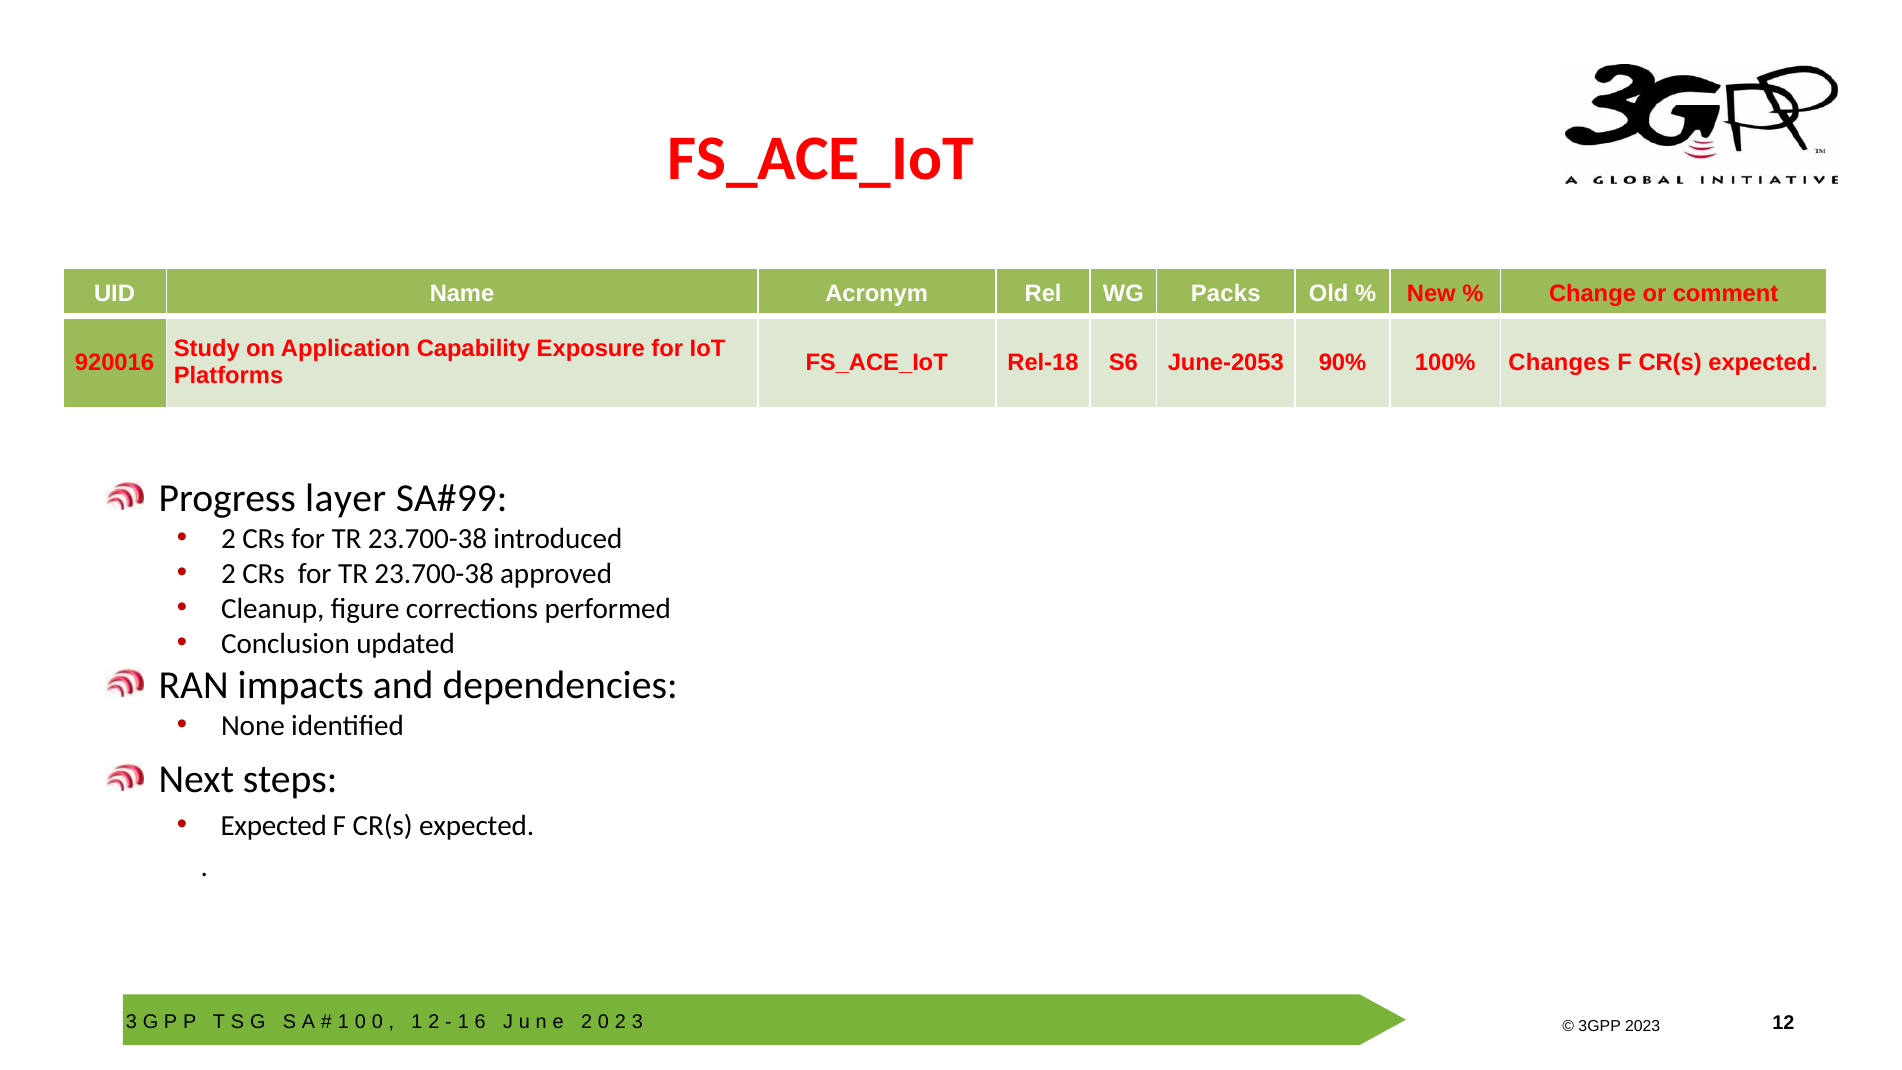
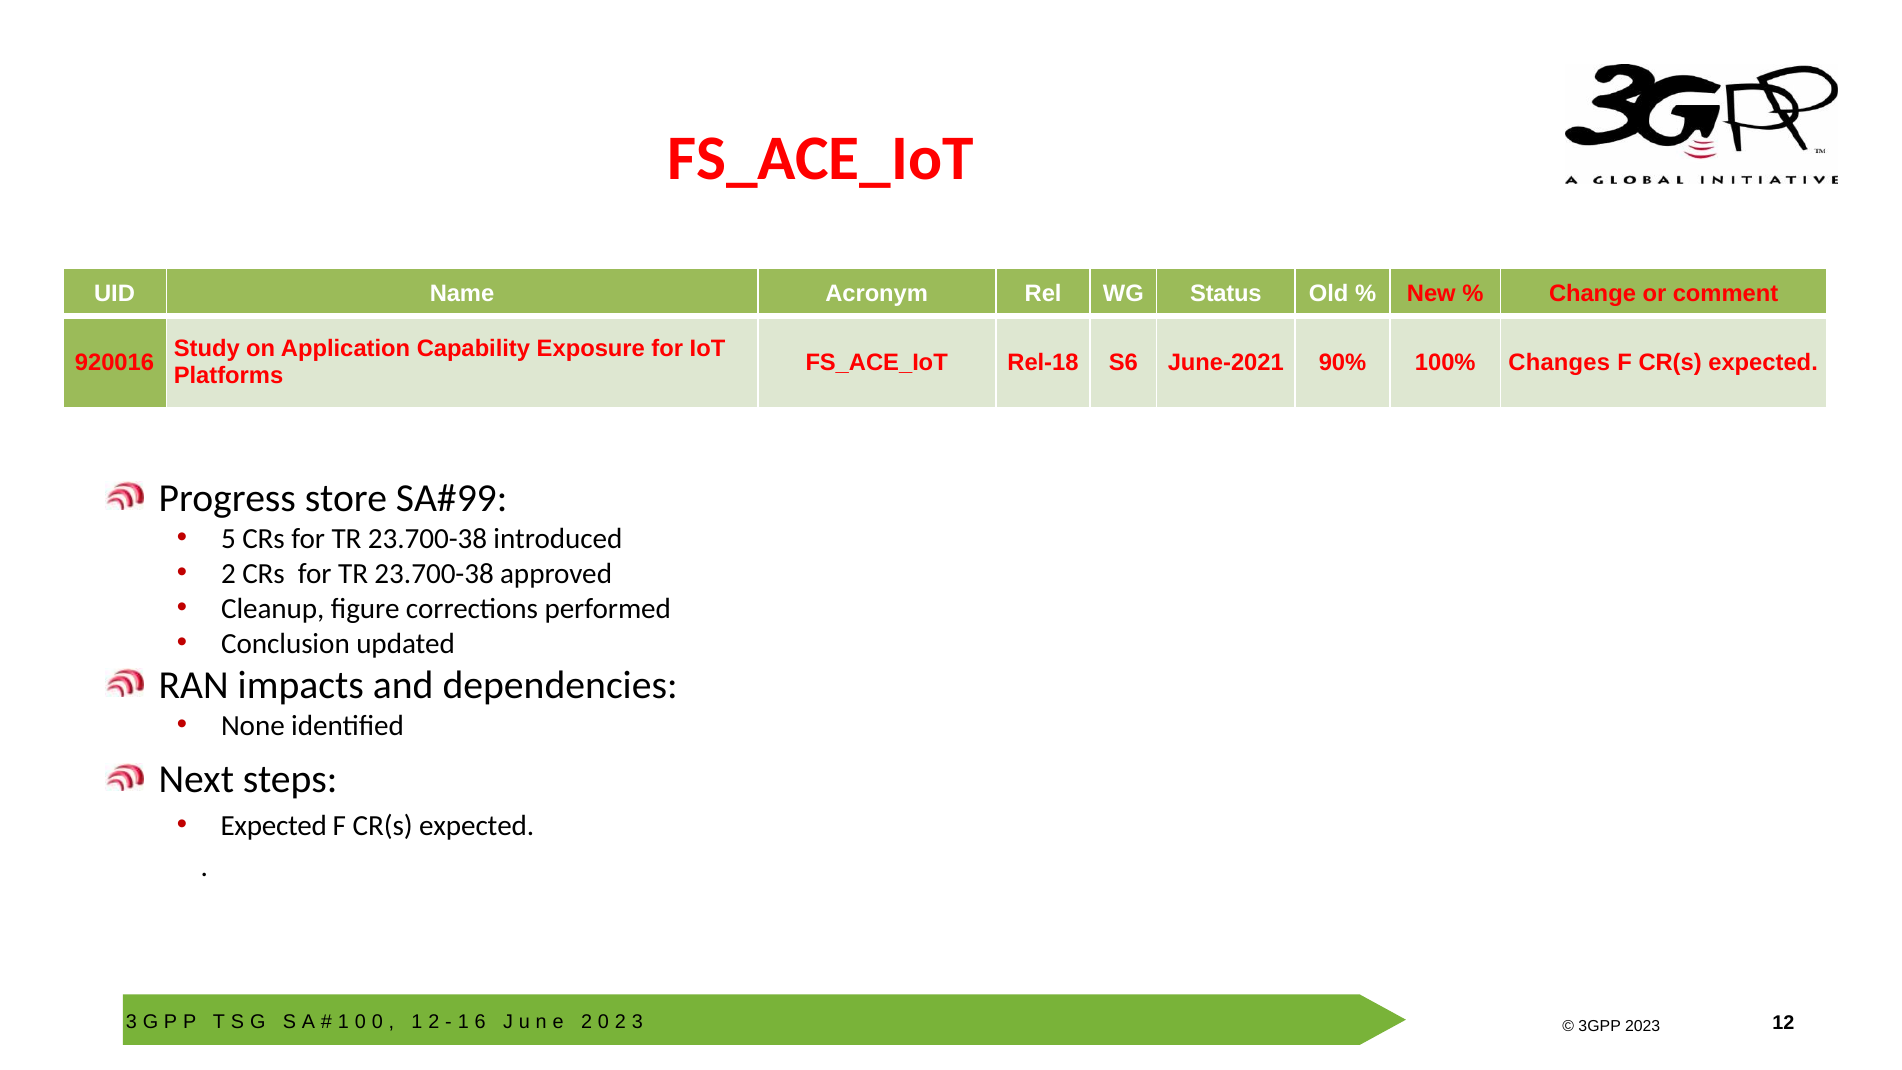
Packs: Packs -> Status
June-2053: June-2053 -> June-2021
layer: layer -> store
2 at (228, 539): 2 -> 5
